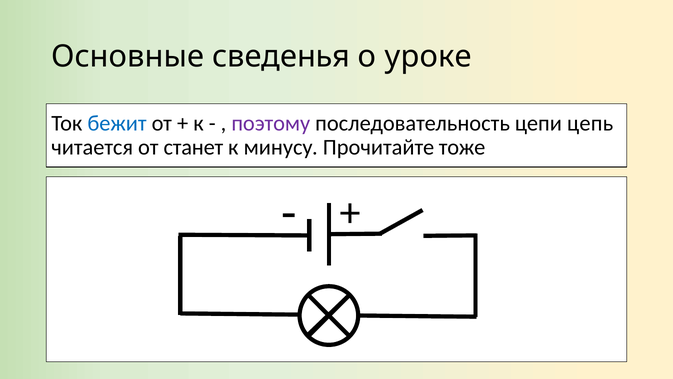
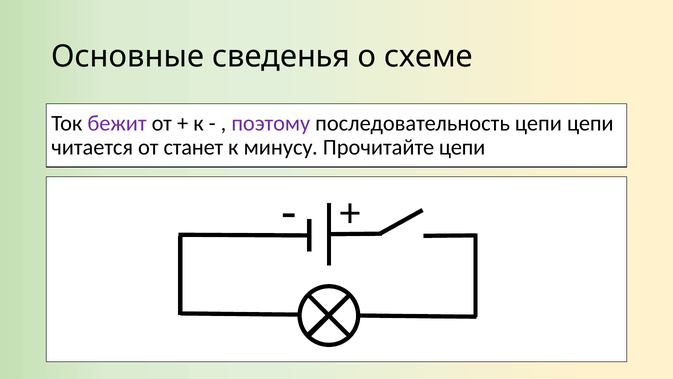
уроке: уроке -> схеме
бежит colour: blue -> purple
цепи цепь: цепь -> цепи
Прочитайте тоже: тоже -> цепи
